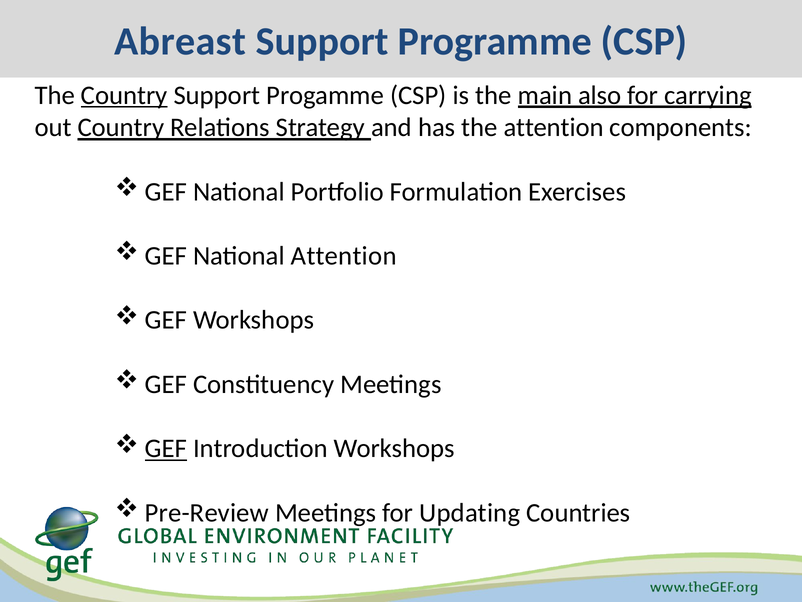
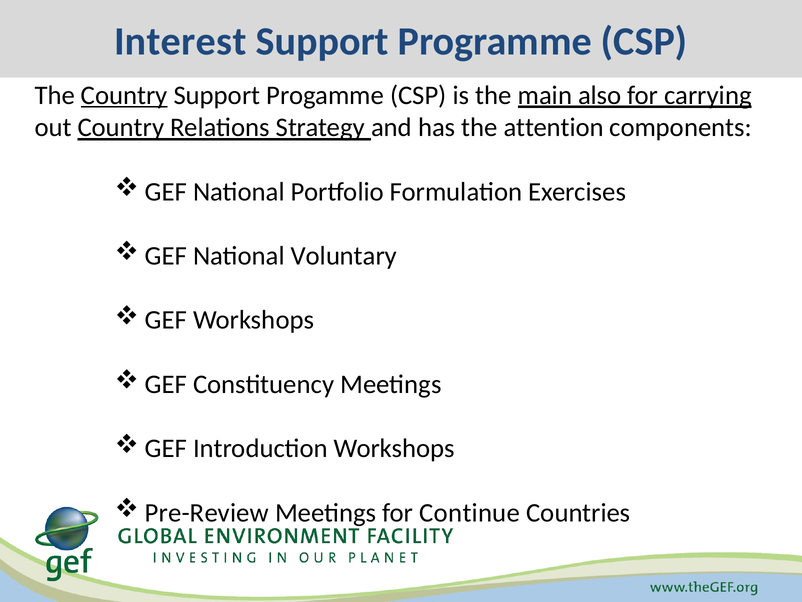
Abreast: Abreast -> Interest
National Attention: Attention -> Voluntary
GEF at (166, 448) underline: present -> none
Updating: Updating -> Continue
